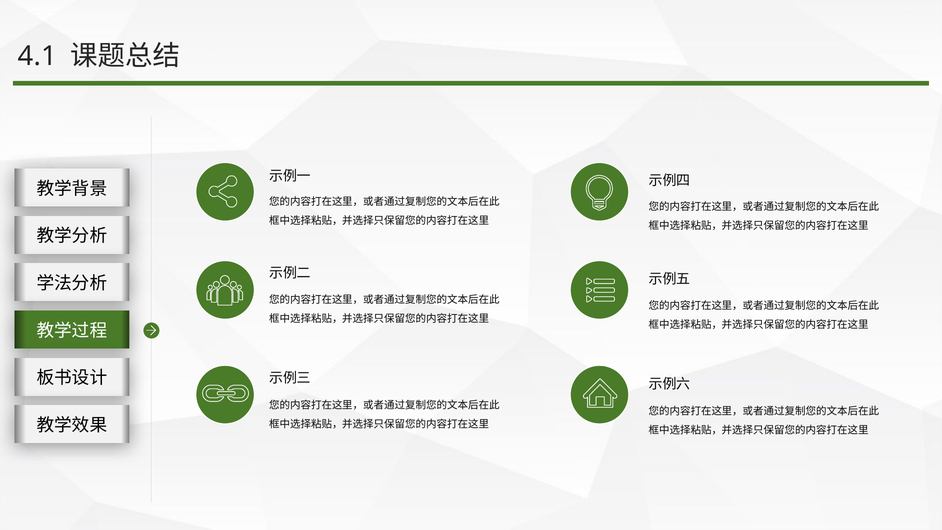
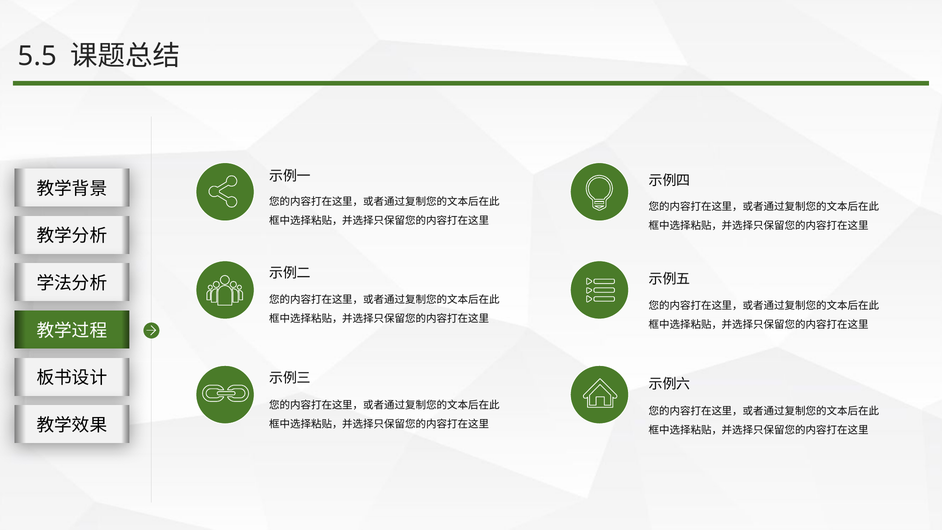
4.1: 4.1 -> 5.5
